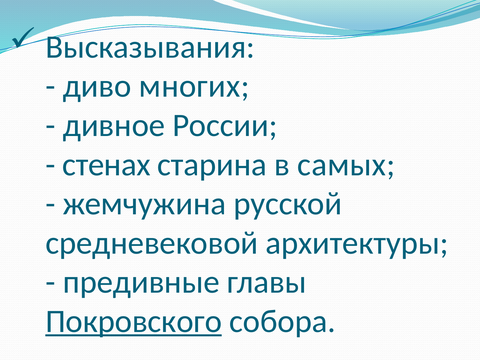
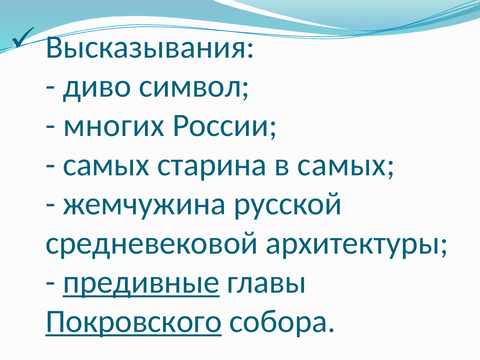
многих: многих -> символ
дивное: дивное -> многих
стенах at (106, 165): стенах -> самых
предивные underline: none -> present
